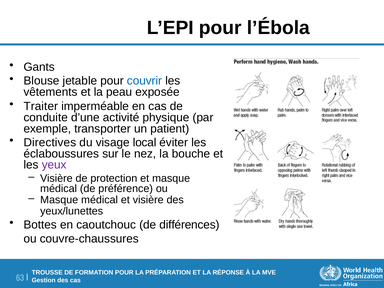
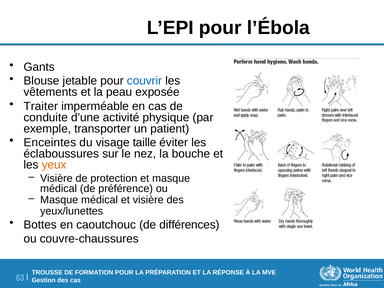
Directives: Directives -> Enceintes
local: local -> taille
yeux colour: purple -> orange
